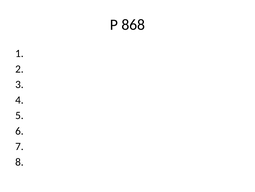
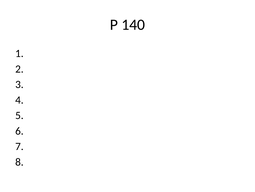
868: 868 -> 140
